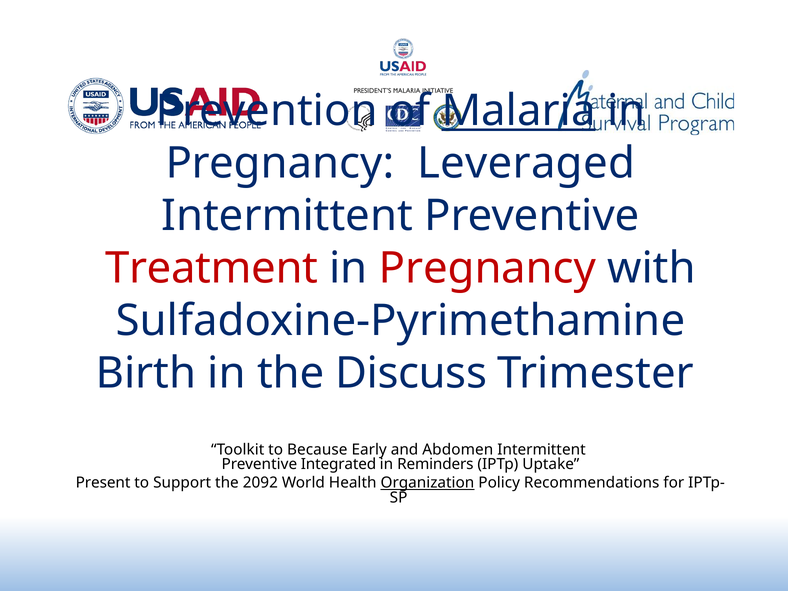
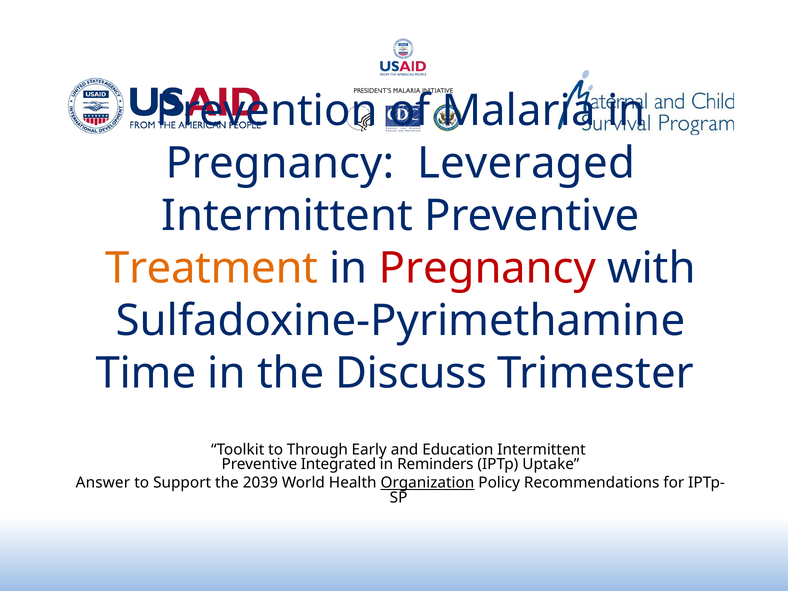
Malaria underline: present -> none
Treatment colour: red -> orange
Birth: Birth -> Time
Because: Because -> Through
Abdomen: Abdomen -> Education
Present: Present -> Answer
2092: 2092 -> 2039
